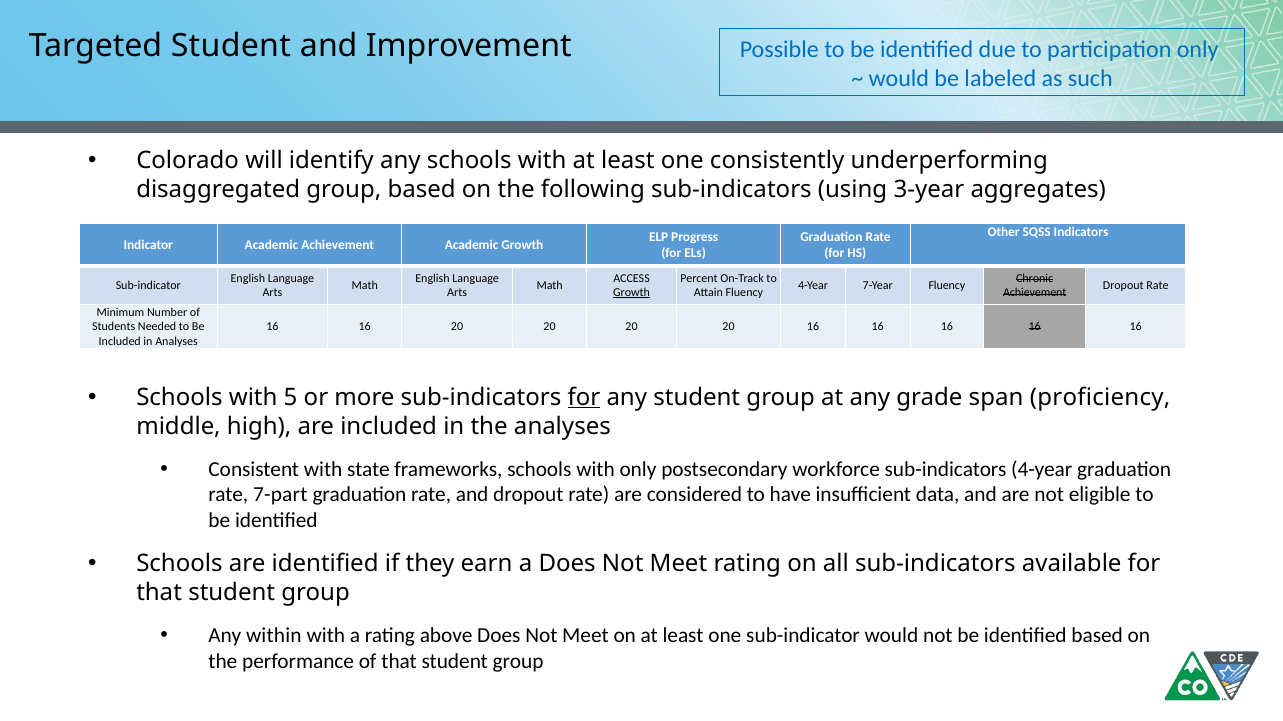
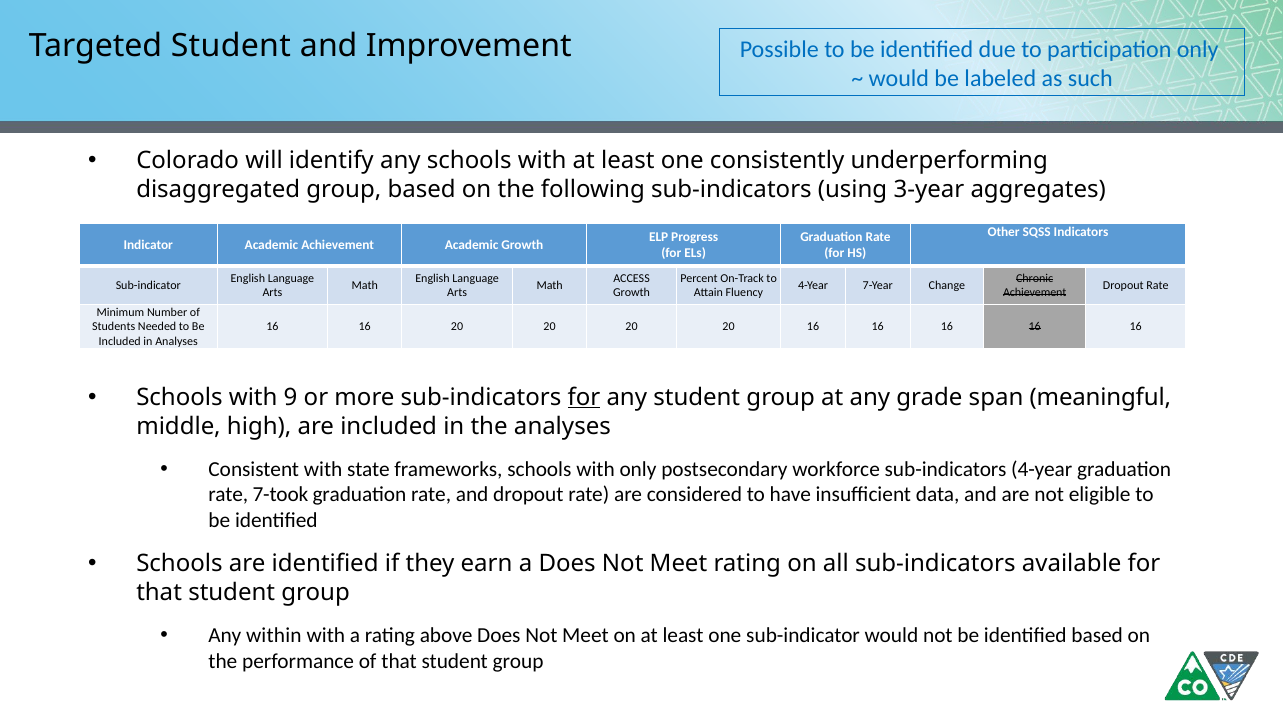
7-Year Fluency: Fluency -> Change
Growth at (632, 293) underline: present -> none
5: 5 -> 9
proficiency: proficiency -> meaningful
7-part: 7-part -> 7-took
